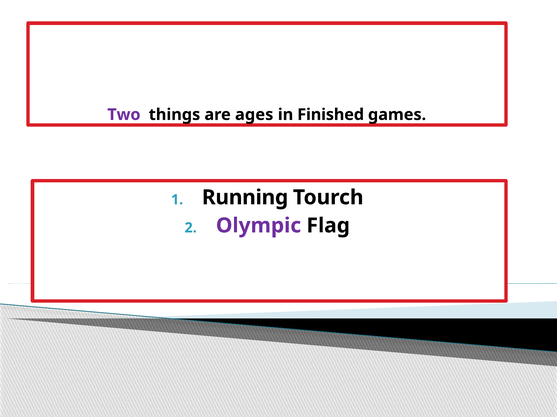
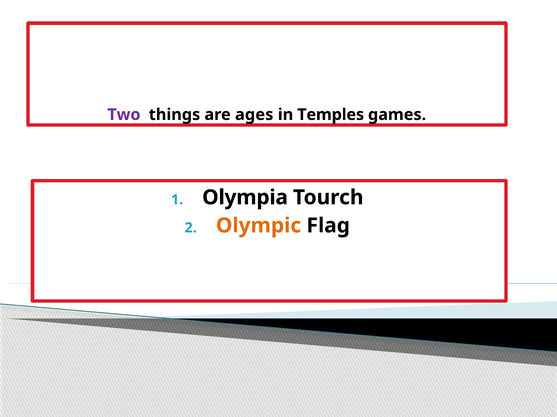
Finished: Finished -> Temples
Running: Running -> Olympia
Olympic colour: purple -> orange
